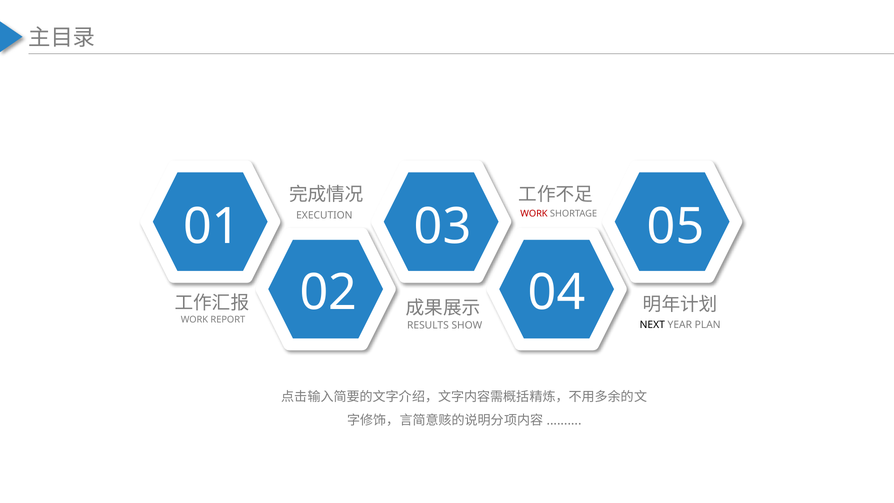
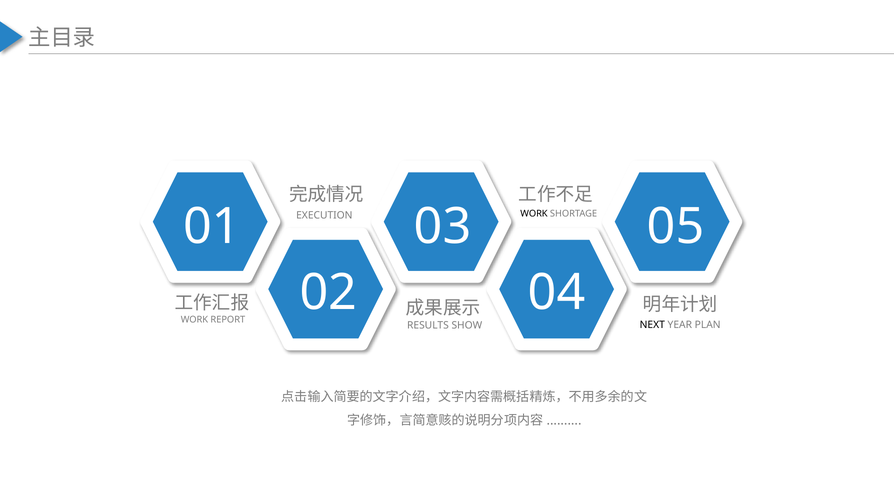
WORK at (534, 214) colour: red -> black
